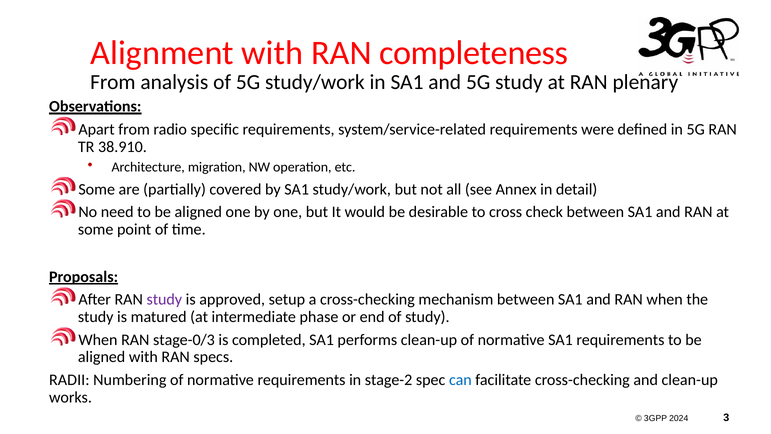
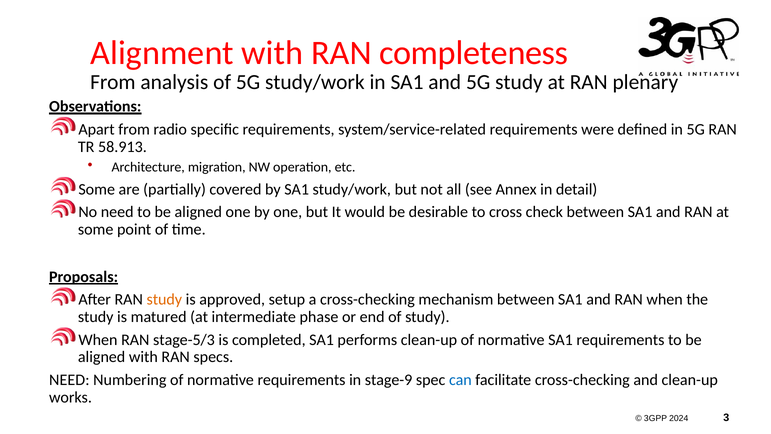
38.910: 38.910 -> 58.913
study at (164, 299) colour: purple -> orange
stage-0/3: stage-0/3 -> stage-5/3
RADII at (69, 380): RADII -> NEED
stage-2: stage-2 -> stage-9
